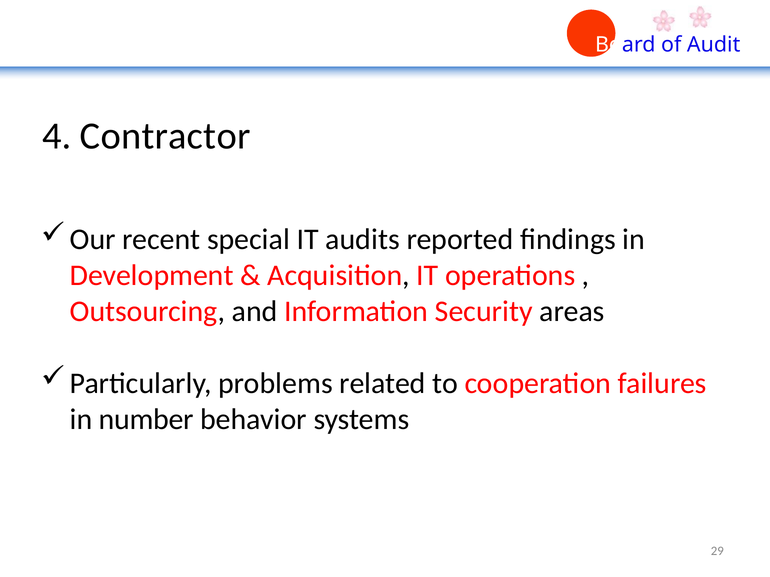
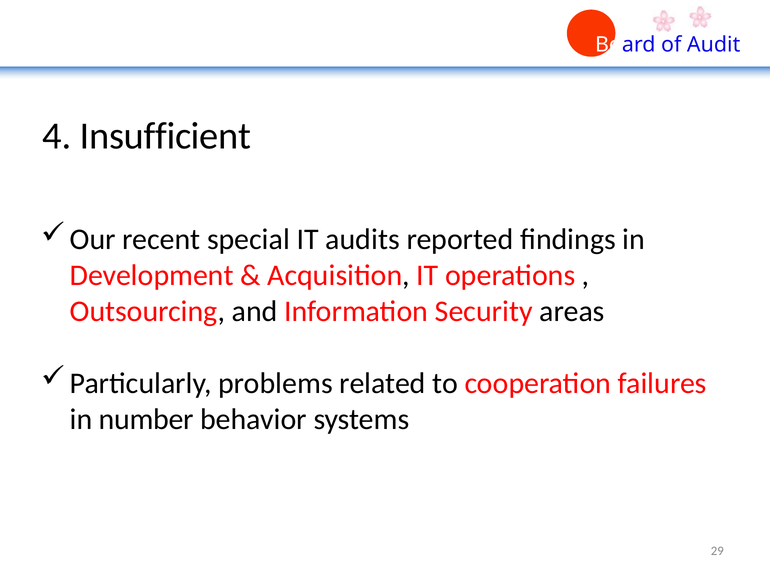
Contractor: Contractor -> Insufficient
